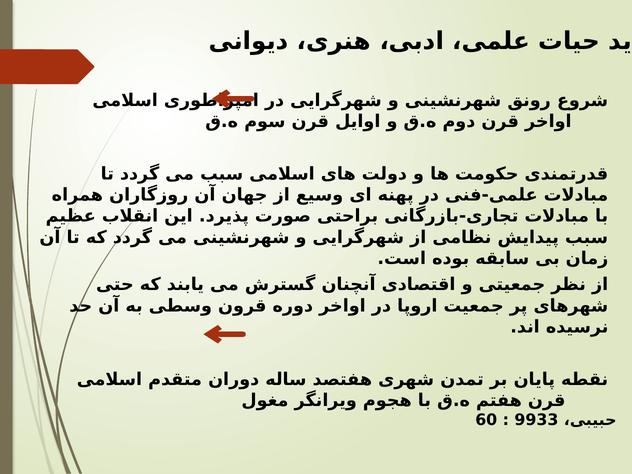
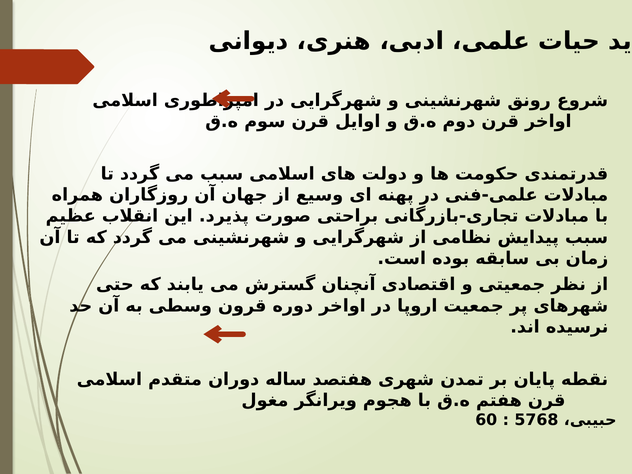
9933: 9933 -> 5768
